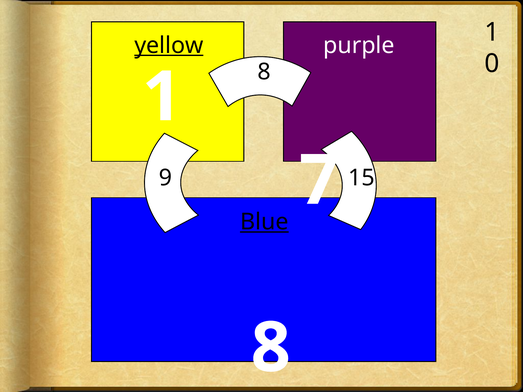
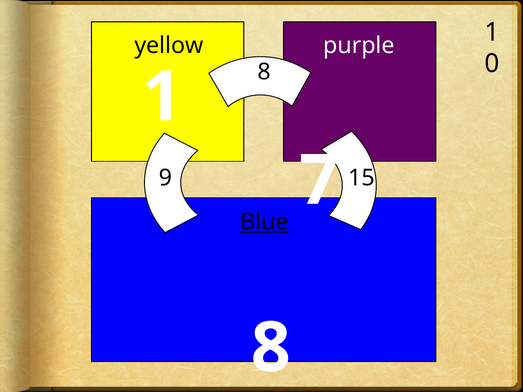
yellow underline: present -> none
